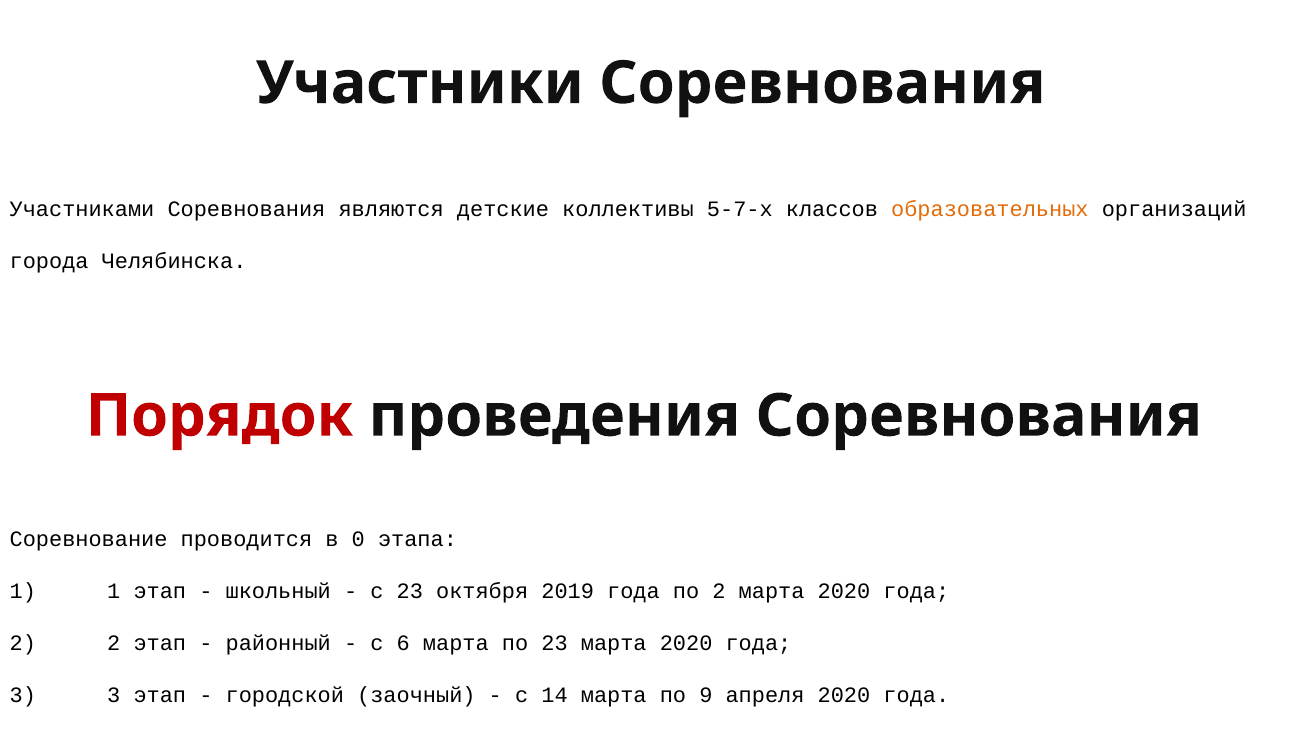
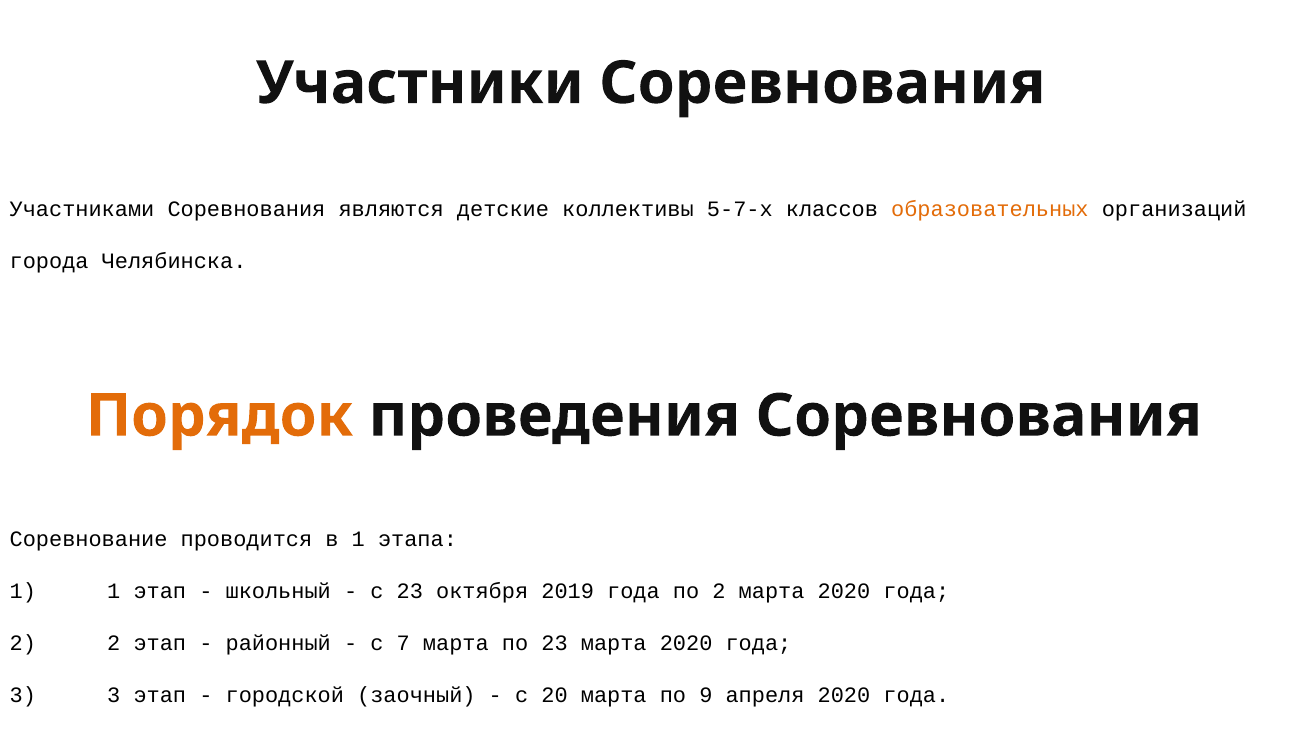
Порядок colour: red -> orange
в 0: 0 -> 1
6: 6 -> 7
14: 14 -> 20
